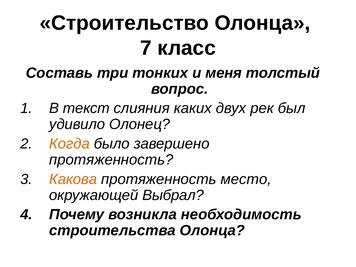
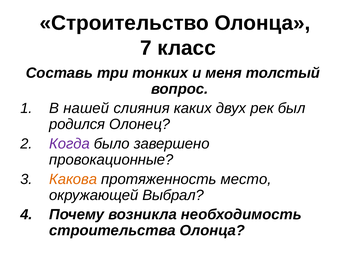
текст: текст -> нашей
удивило: удивило -> родился
Когда colour: orange -> purple
протяженность at (111, 160): протяженность -> провокационные
